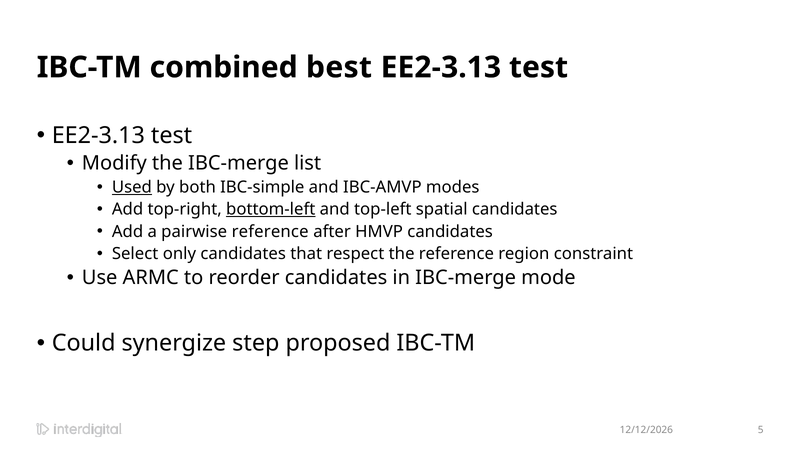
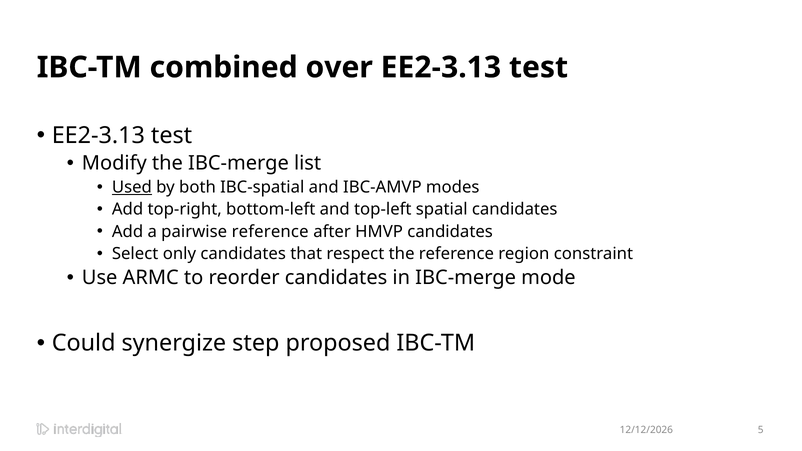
best: best -> over
IBC-simple: IBC-simple -> IBC-spatial
bottom-left underline: present -> none
